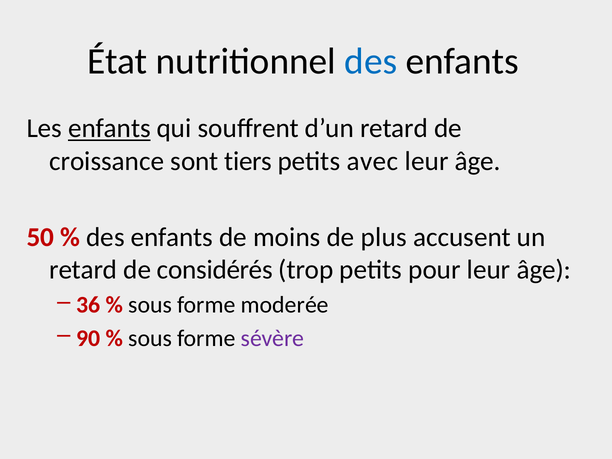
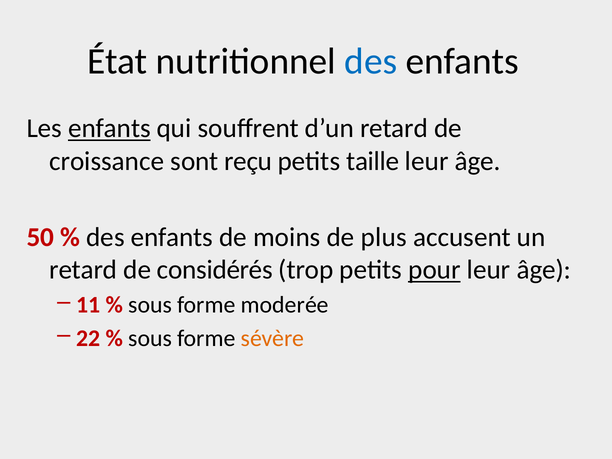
tiers: tiers -> reçu
avec: avec -> taille
pour underline: none -> present
36: 36 -> 11
90: 90 -> 22
sévère colour: purple -> orange
